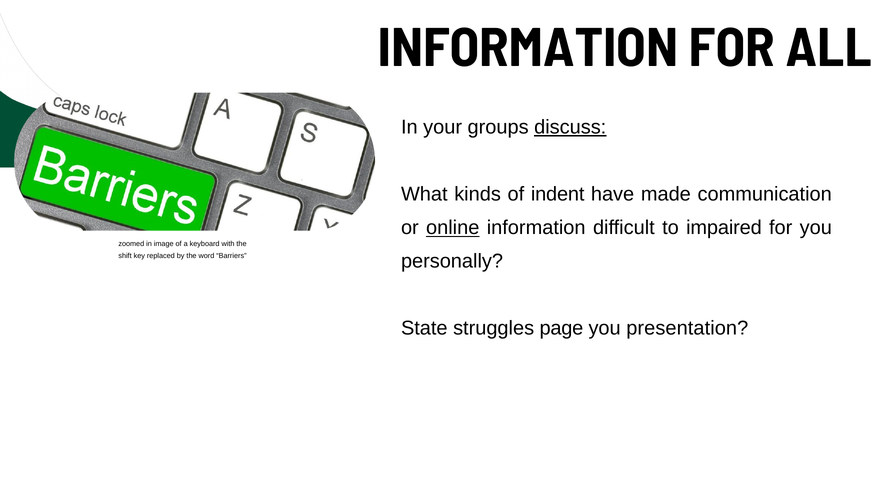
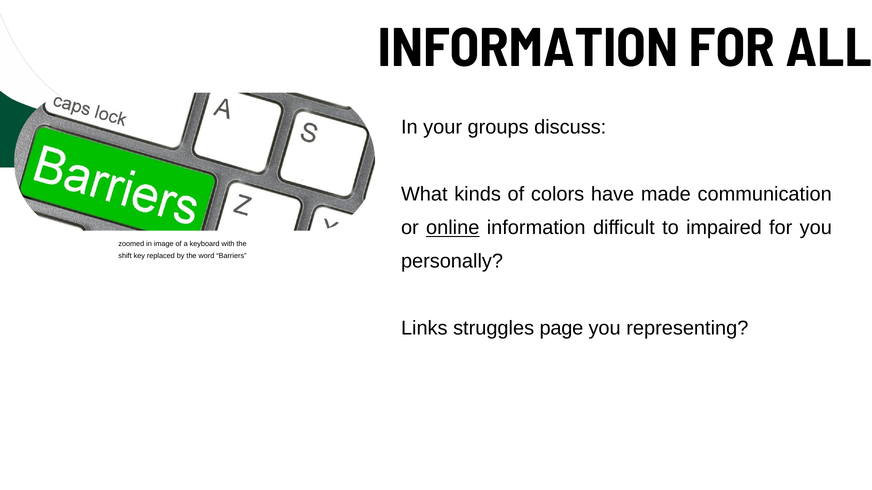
discuss underline: present -> none
indent: indent -> colors
State: State -> Links
presentation: presentation -> representing
